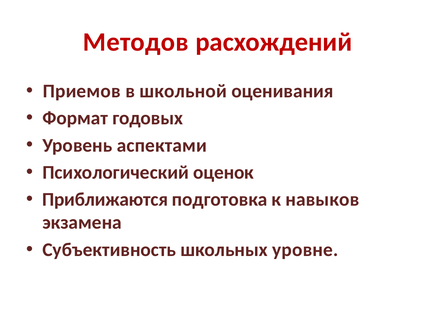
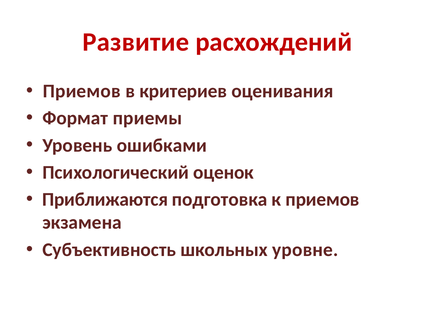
Методов: Методов -> Развитие
школьной: школьной -> критериев
годовых: годовых -> приемы
аспектами: аспектами -> ошибками
к навыков: навыков -> приемов
